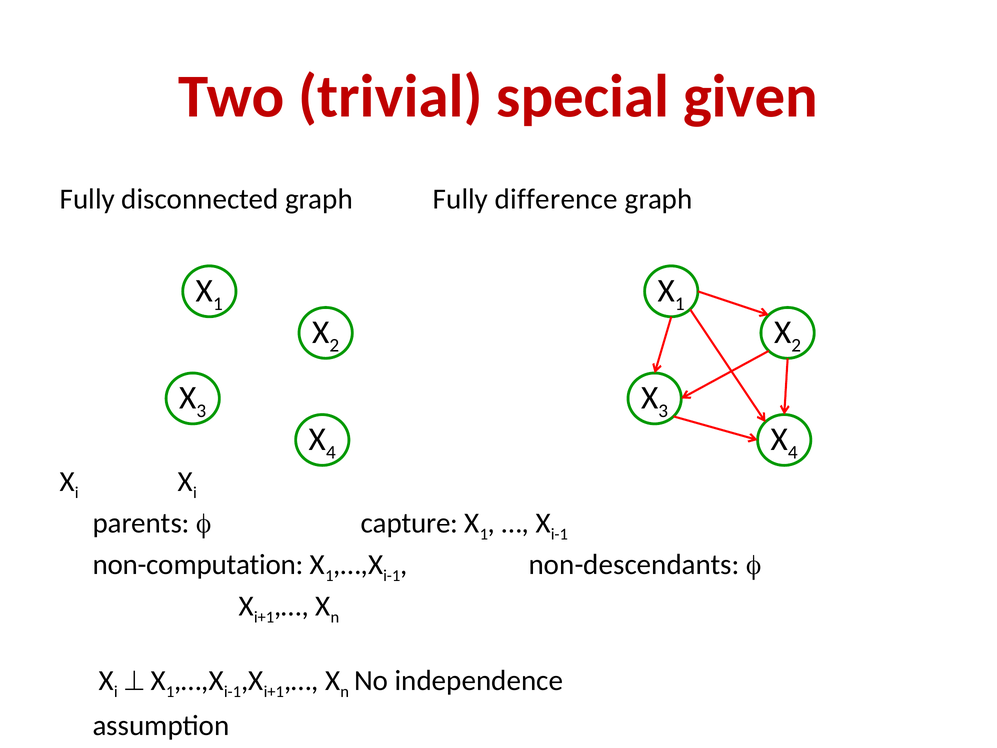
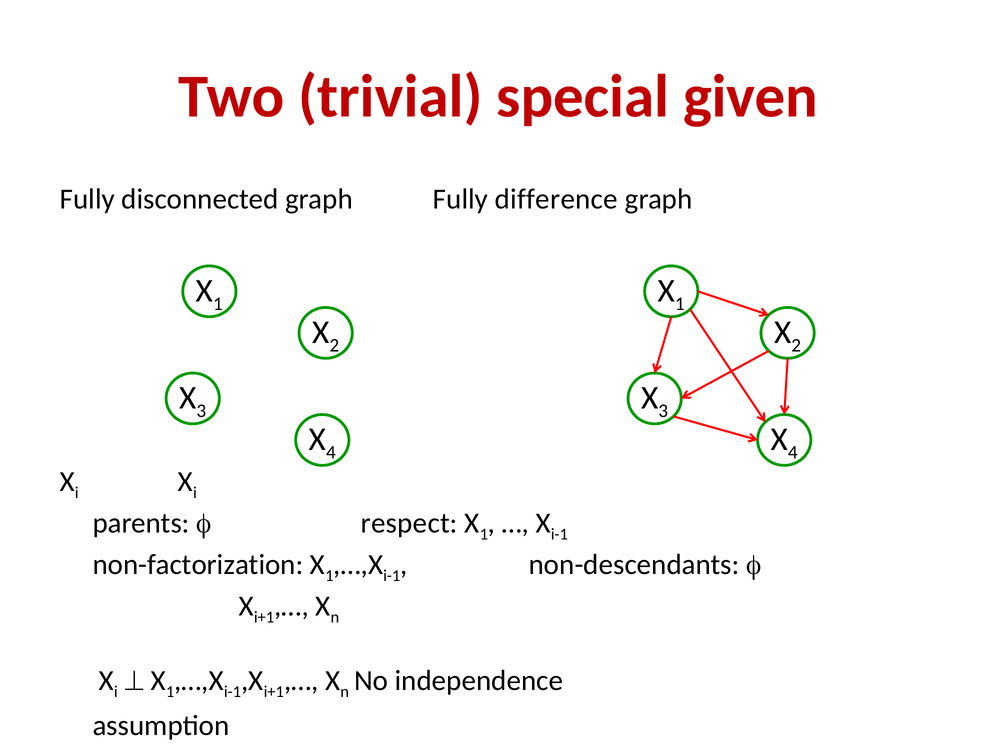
capture: capture -> respect
non-computation: non-computation -> non-factorization
